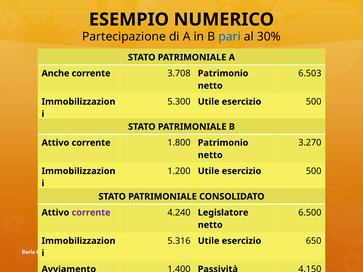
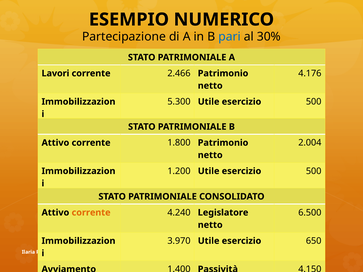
6.503: 6.503 -> 4.176
Anche: Anche -> Lavori
3.708: 3.708 -> 2.466
3.270: 3.270 -> 2.004
corrente at (91, 213) colour: purple -> orange
5.316: 5.316 -> 3.970
